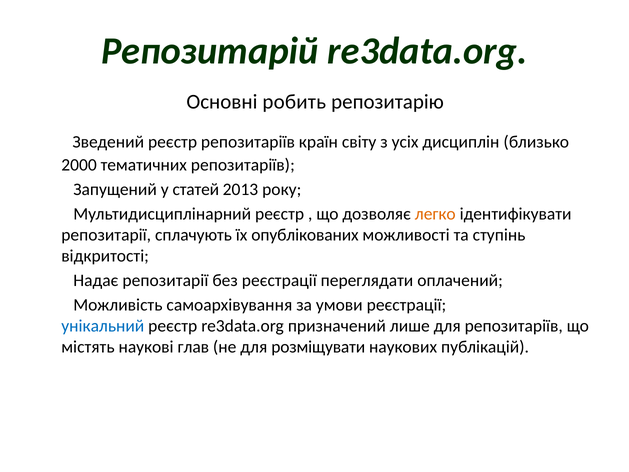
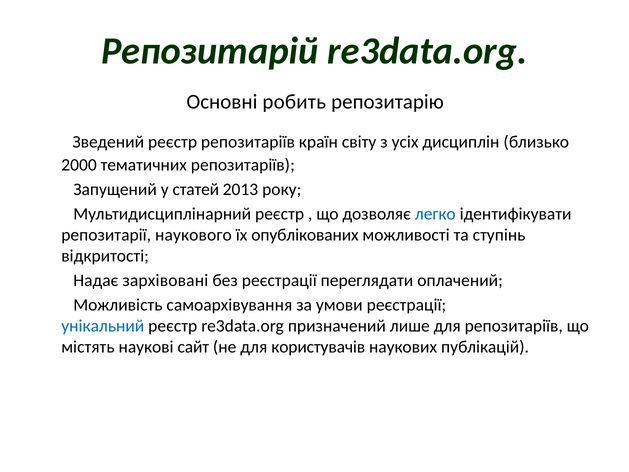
легко colour: orange -> blue
сплачують: сплачують -> наукового
Надає репозитарії: репозитарії -> зархівовані
глав: глав -> сайт
розміщувати: розміщувати -> користувачів
